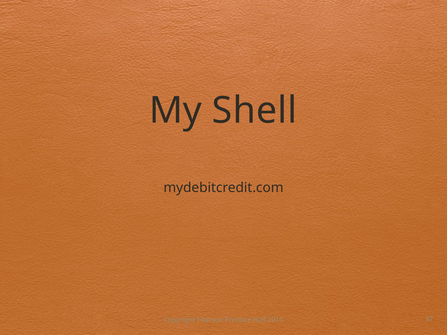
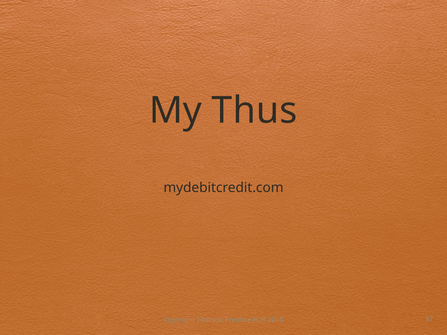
Shell: Shell -> Thus
